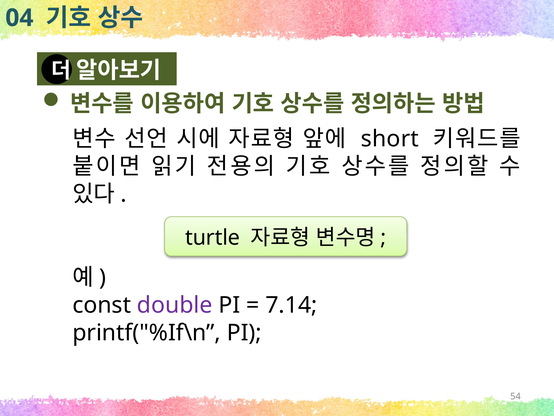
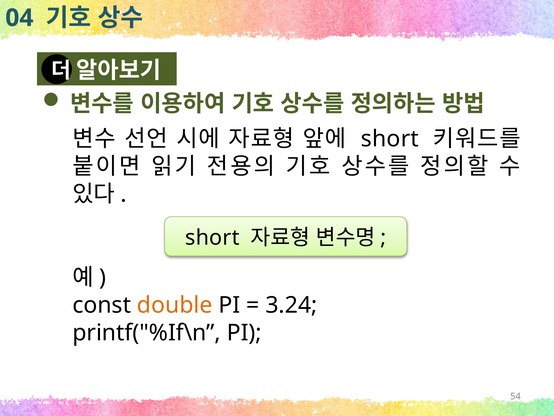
turtle at (213, 238): turtle -> short
double colour: purple -> orange
7.14: 7.14 -> 3.24
